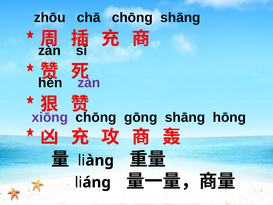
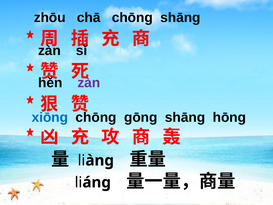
xiōnɡ colour: purple -> blue
